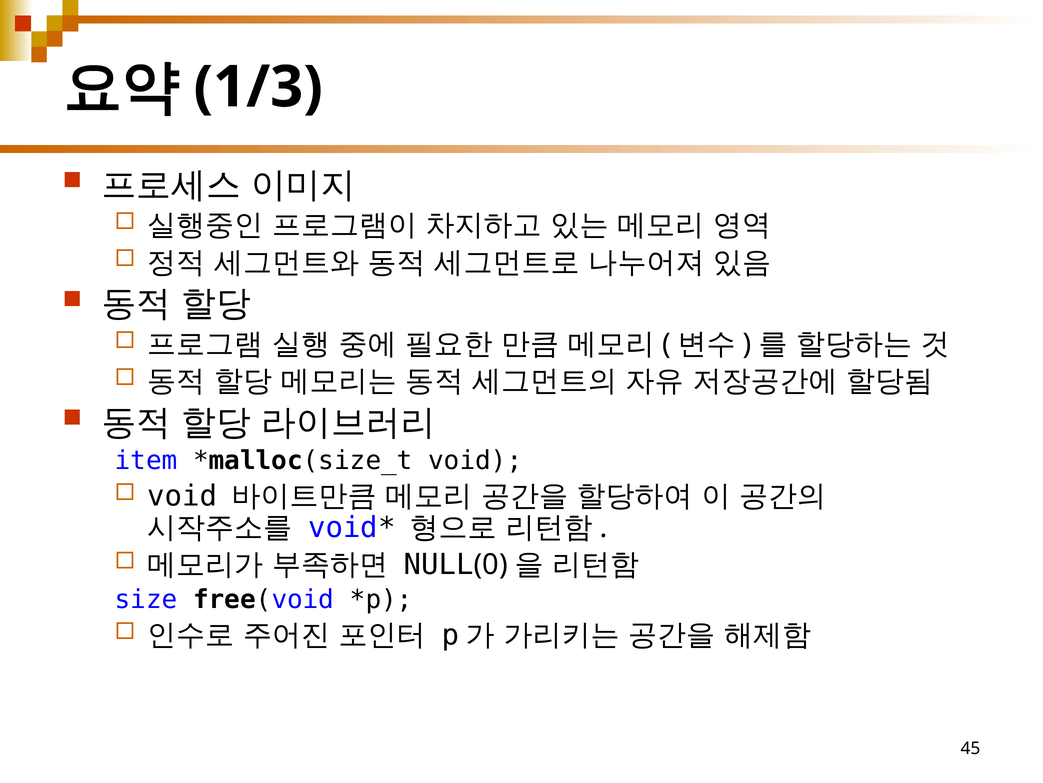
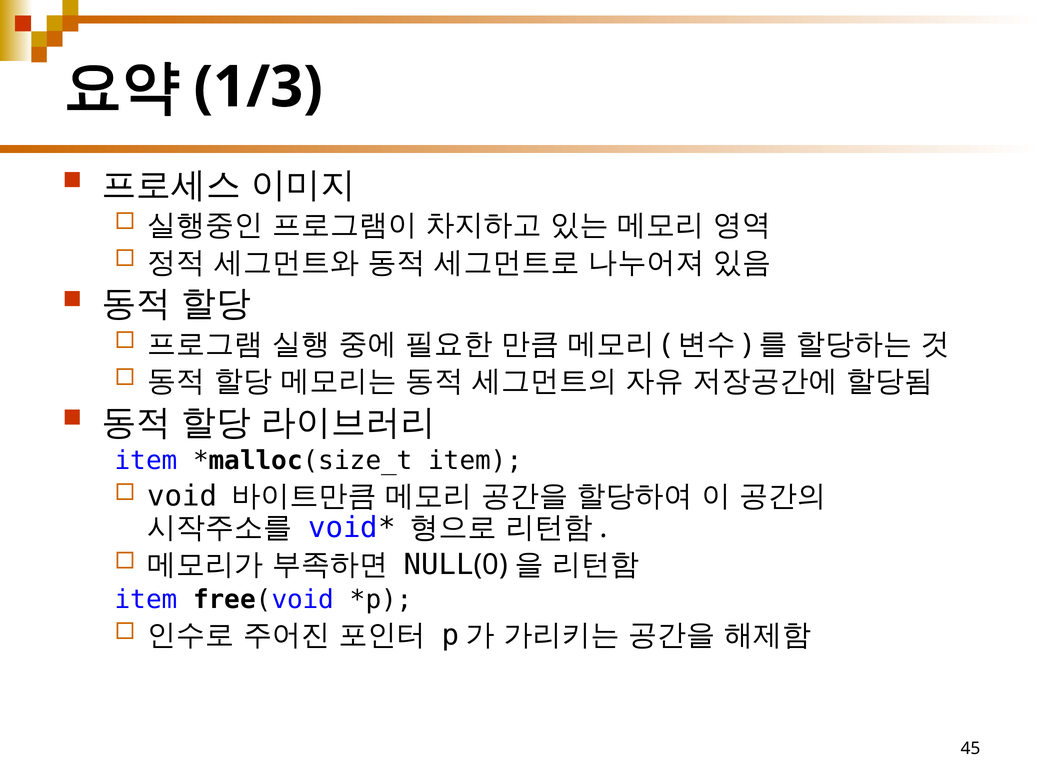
void at (475, 460): void -> item
size at (146, 599): size -> item
